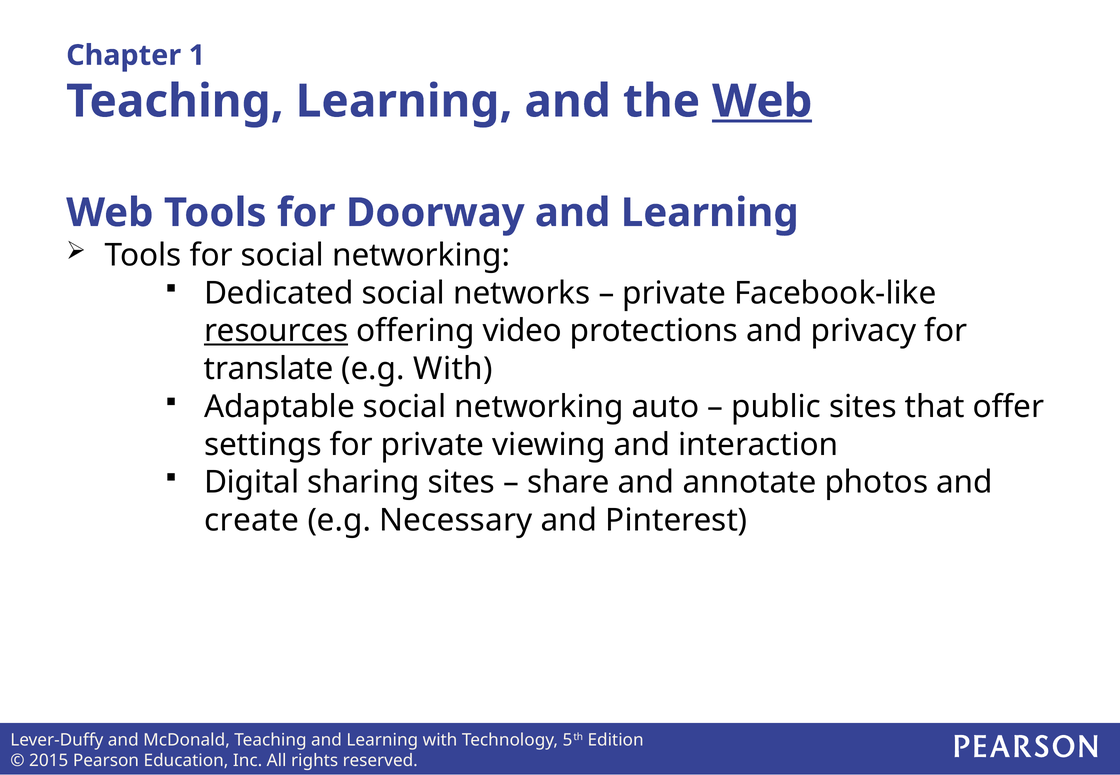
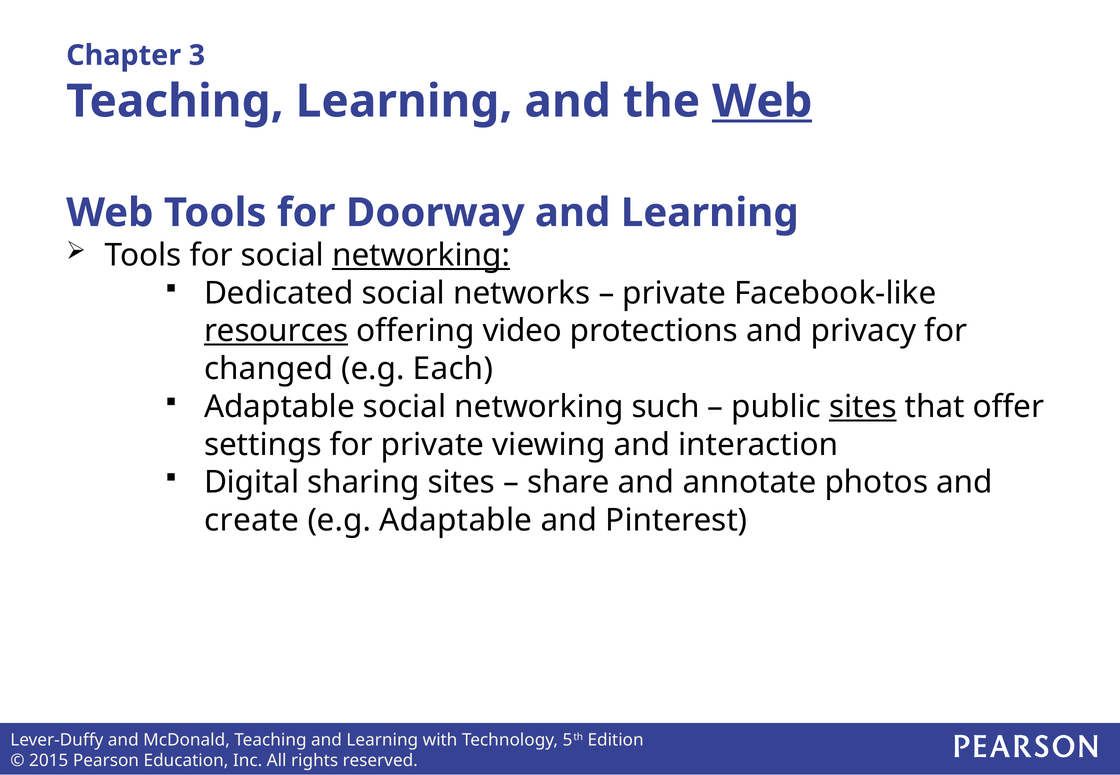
1: 1 -> 3
networking at (421, 255) underline: none -> present
translate: translate -> changed
e.g With: With -> Each
auto: auto -> such
sites at (863, 407) underline: none -> present
e.g Necessary: Necessary -> Adaptable
